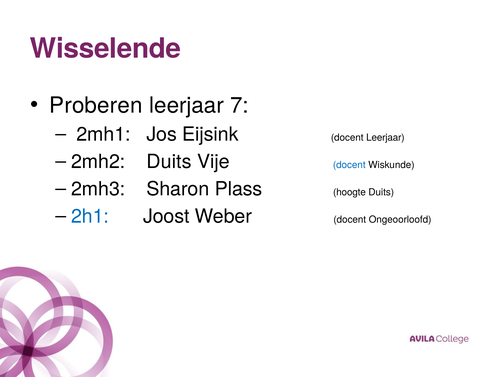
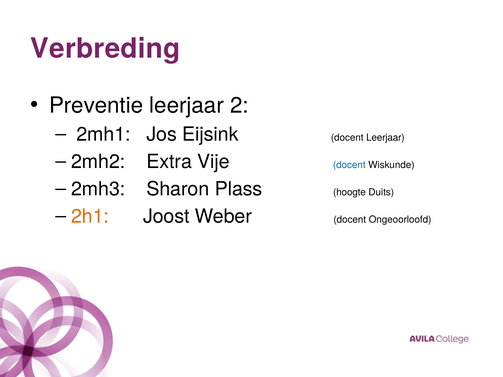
Wisselende: Wisselende -> Verbreding
Proberen: Proberen -> Preventie
7: 7 -> 2
2mh2 Duits: Duits -> Extra
2h1 colour: blue -> orange
